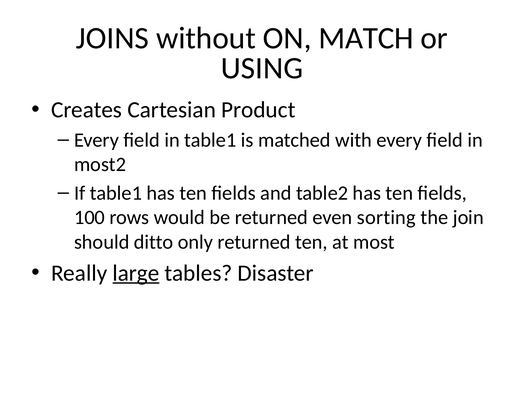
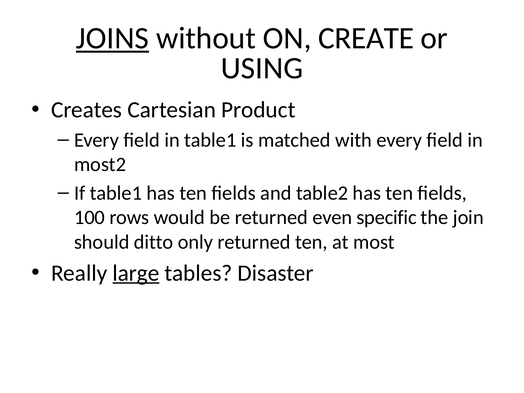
JOINS underline: none -> present
MATCH: MATCH -> CREATE
sorting: sorting -> specific
